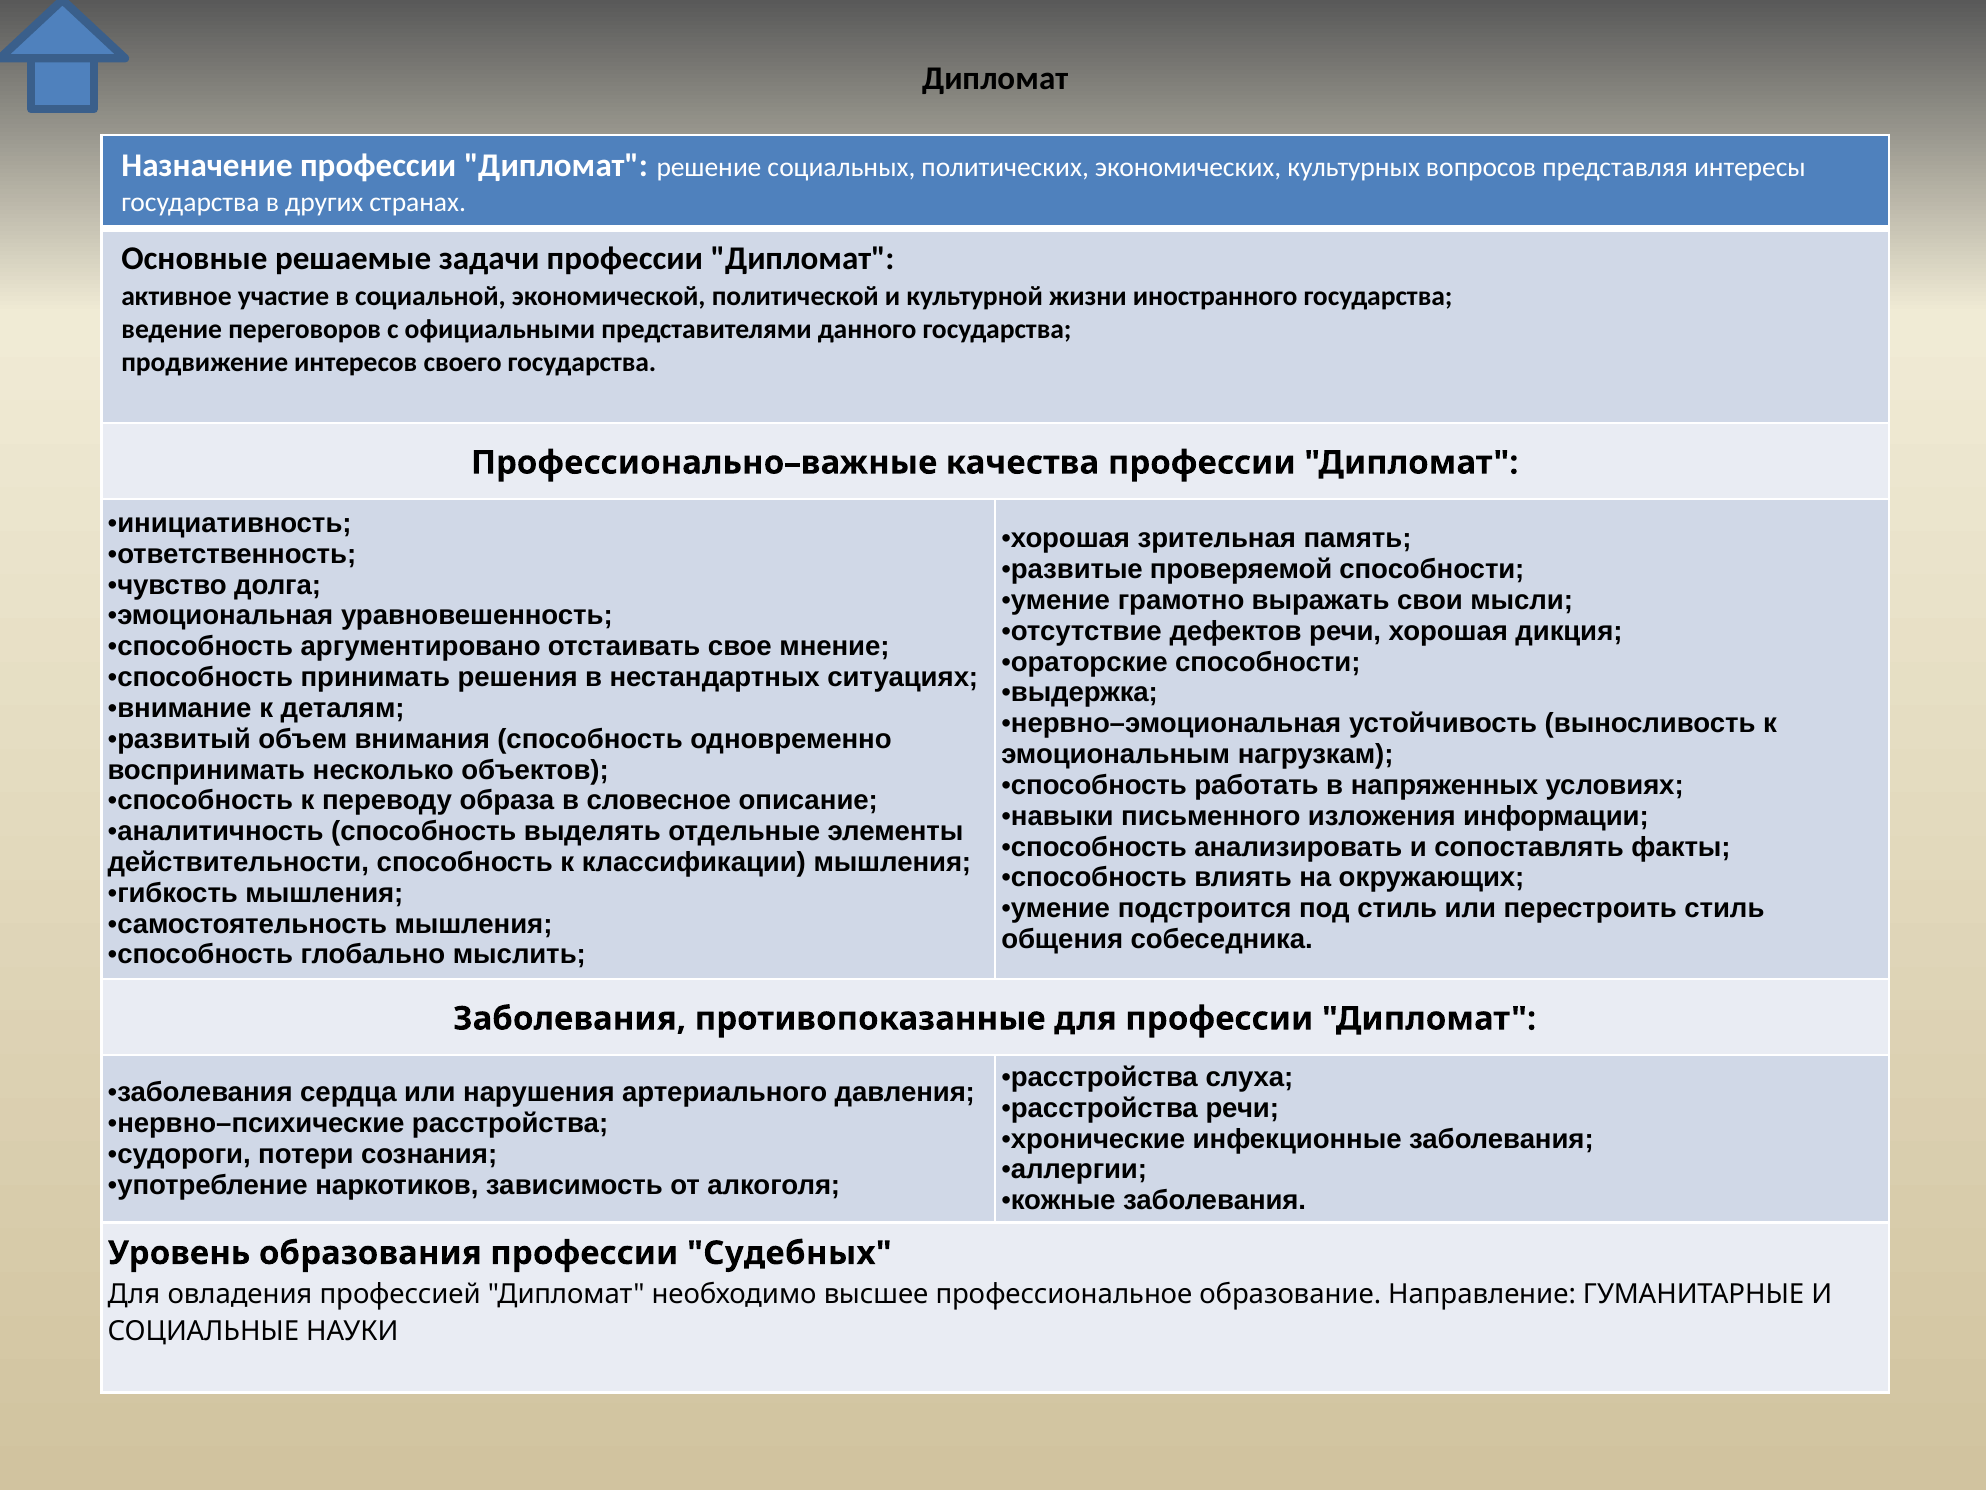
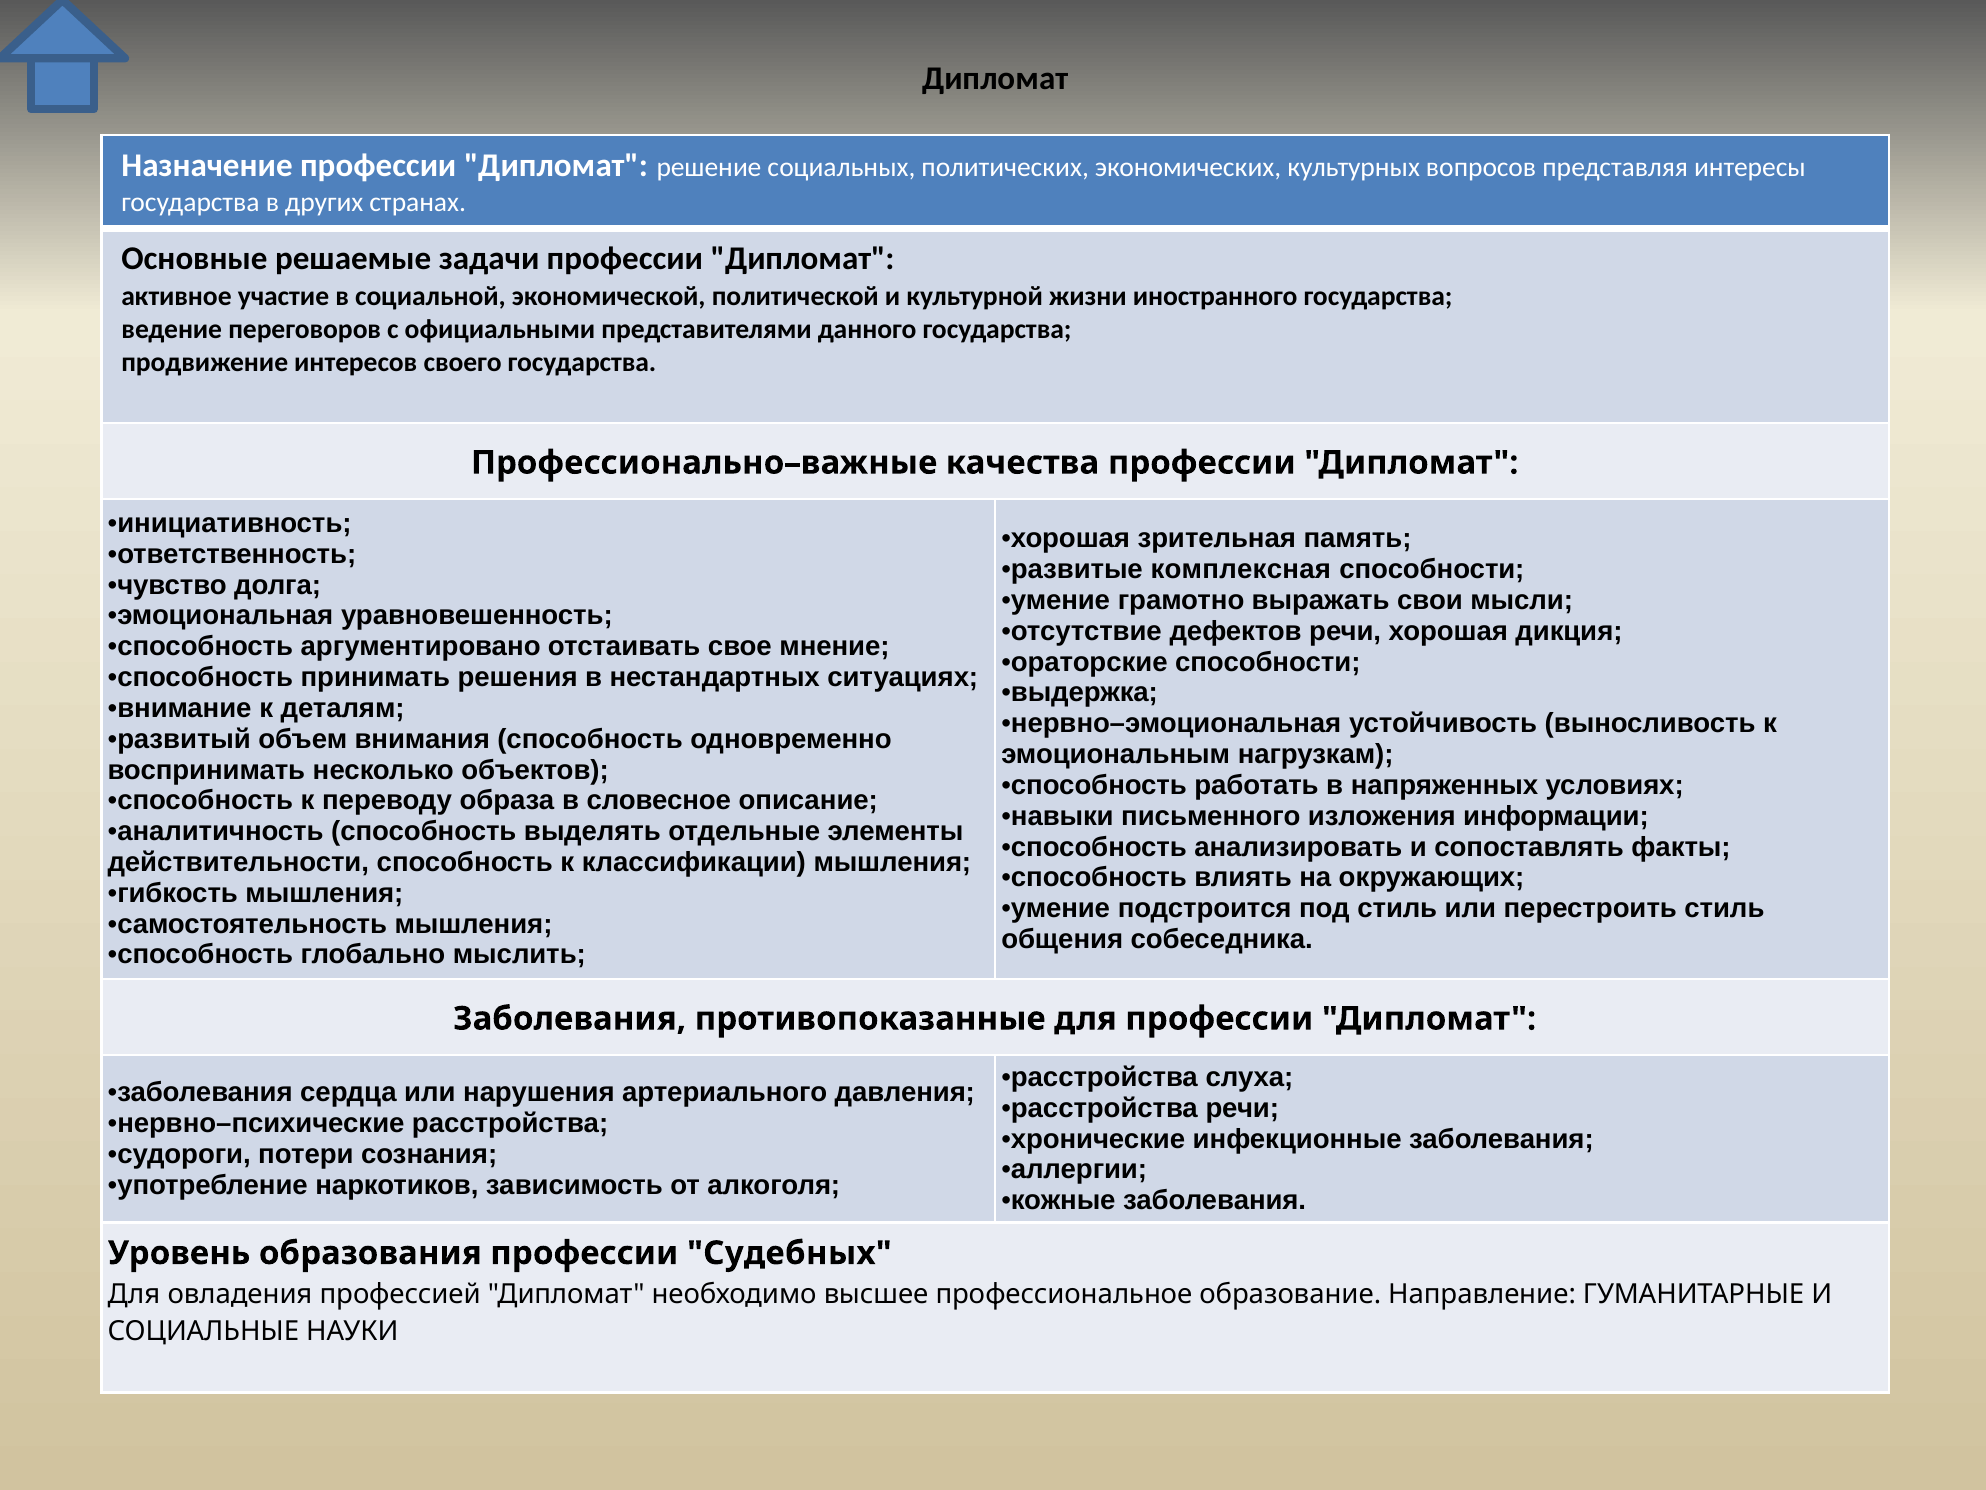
проверяемой: проверяемой -> комплексная
